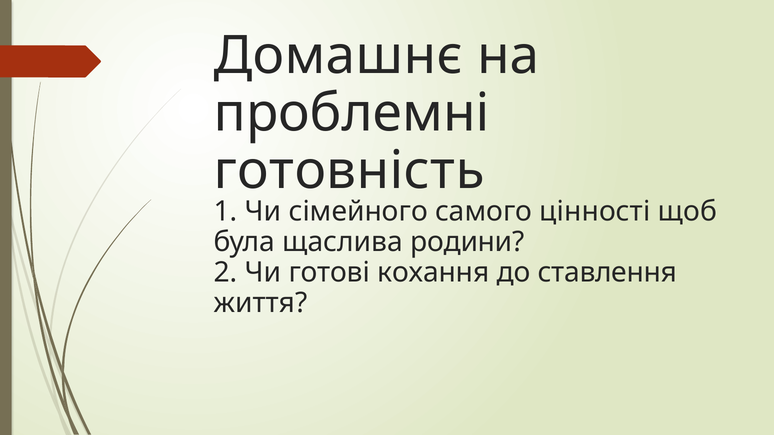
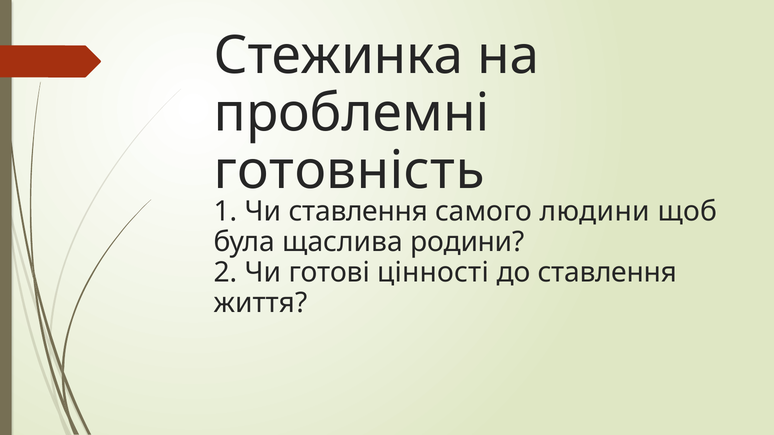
Домашнє: Домашнє -> Стежинка
Чи сімейного: сімейного -> ставлення
цінності: цінності -> людини
кохання: кохання -> цінності
